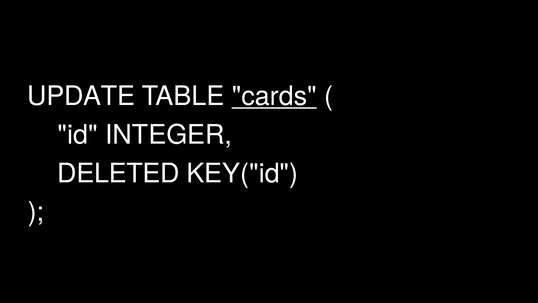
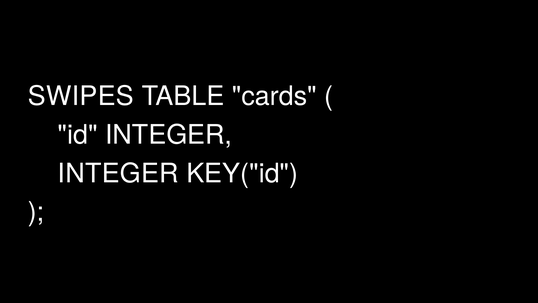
UPDATE: UPDATE -> SWIPES
cards underline: present -> none
DELETED at (118, 173): DELETED -> INTEGER
